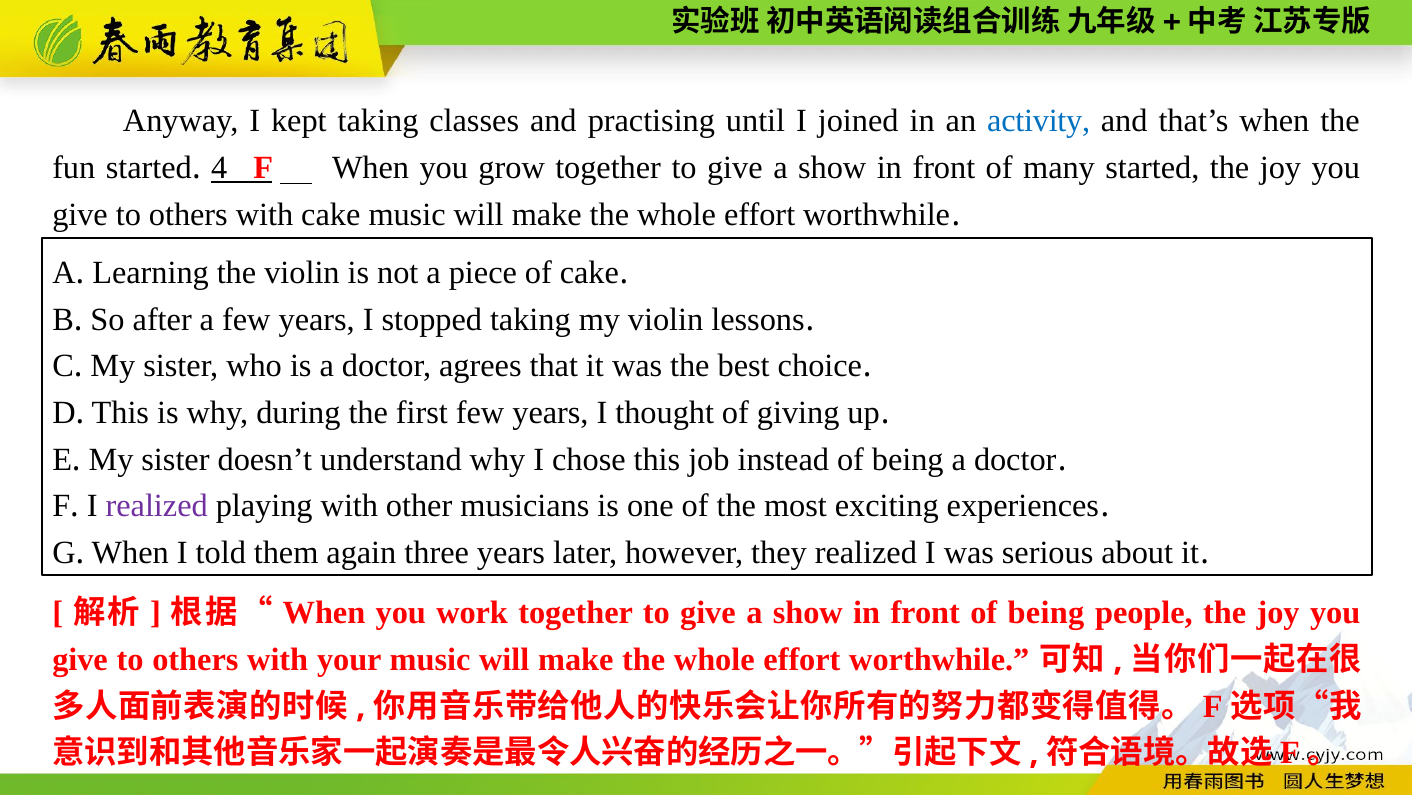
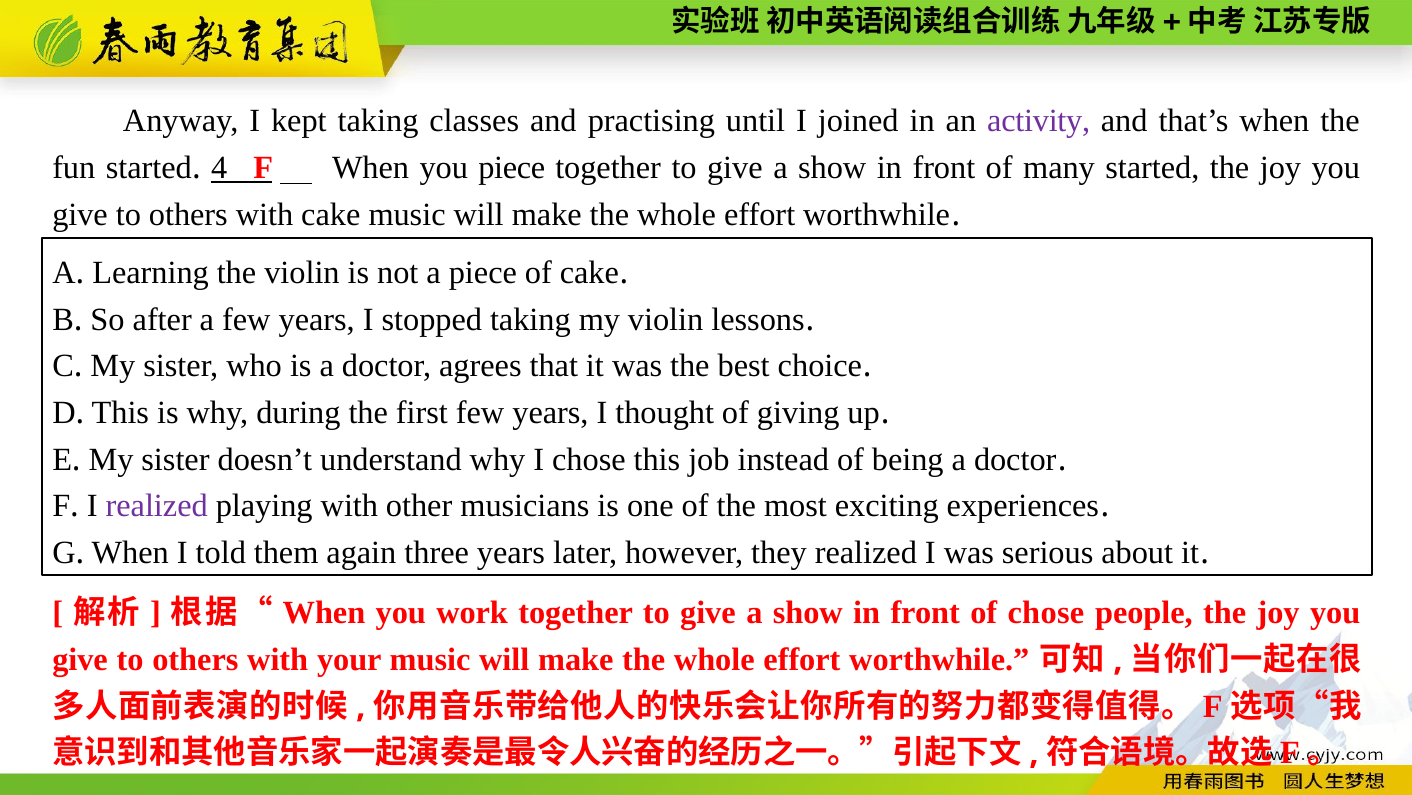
activity colour: blue -> purple
you grow: grow -> piece
front of being: being -> chose
